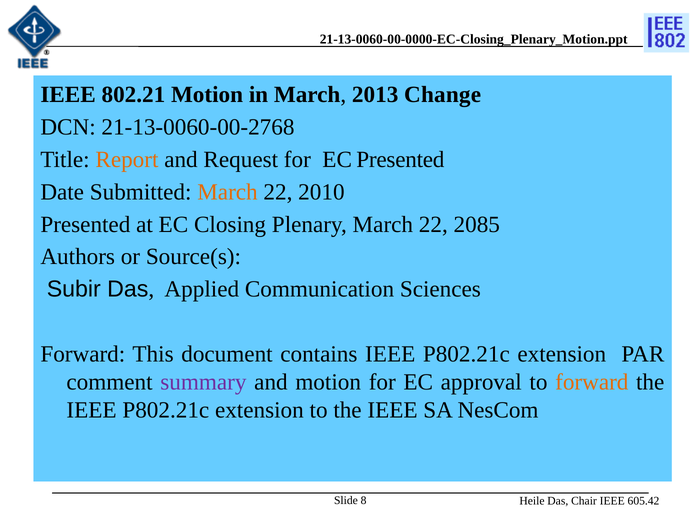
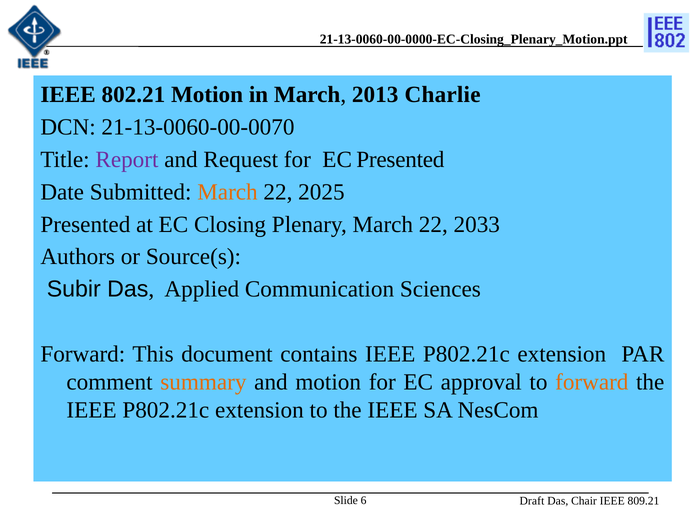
Change: Change -> Charlie
21-13-0060-00-2768: 21-13-0060-00-2768 -> 21-13-0060-00-0070
Report colour: orange -> purple
2010: 2010 -> 2025
2085: 2085 -> 2033
summary colour: purple -> orange
8: 8 -> 6
Heile: Heile -> Draft
605.42: 605.42 -> 809.21
